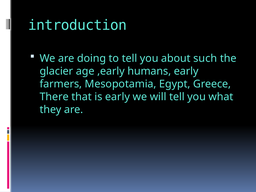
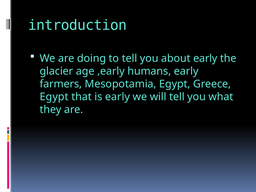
about such: such -> early
There at (54, 97): There -> Egypt
